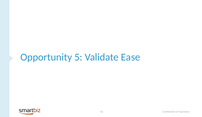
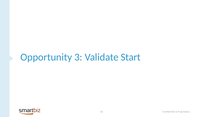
5: 5 -> 3
Ease: Ease -> Start
